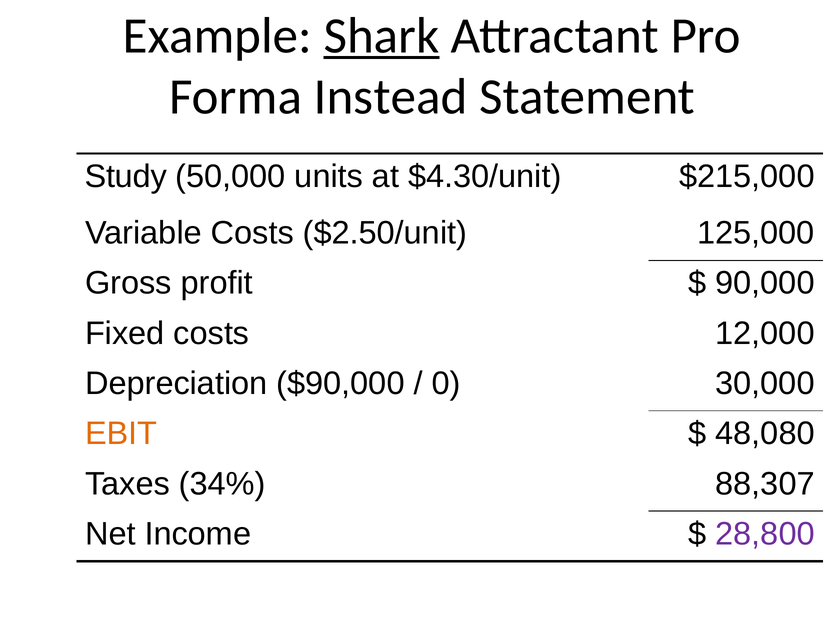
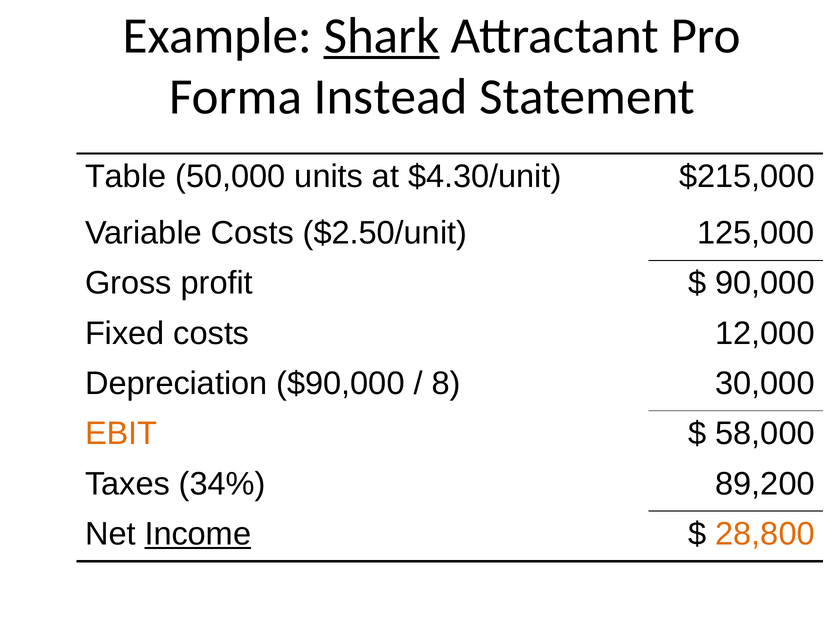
Study: Study -> Table
0: 0 -> 8
48,080: 48,080 -> 58,000
88,307: 88,307 -> 89,200
Income underline: none -> present
28,800 colour: purple -> orange
